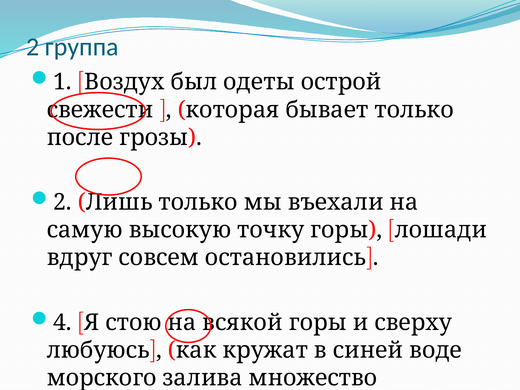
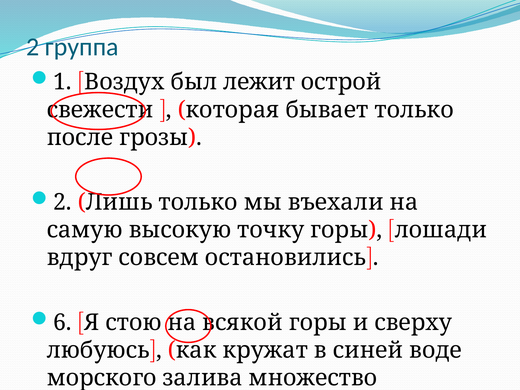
одеты: одеты -> лежит
4: 4 -> 6
